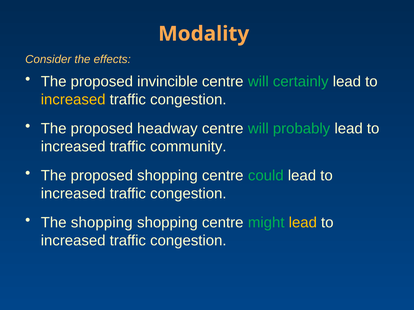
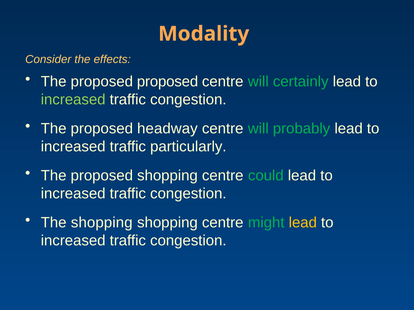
proposed invincible: invincible -> proposed
increased at (73, 100) colour: yellow -> light green
community: community -> particularly
